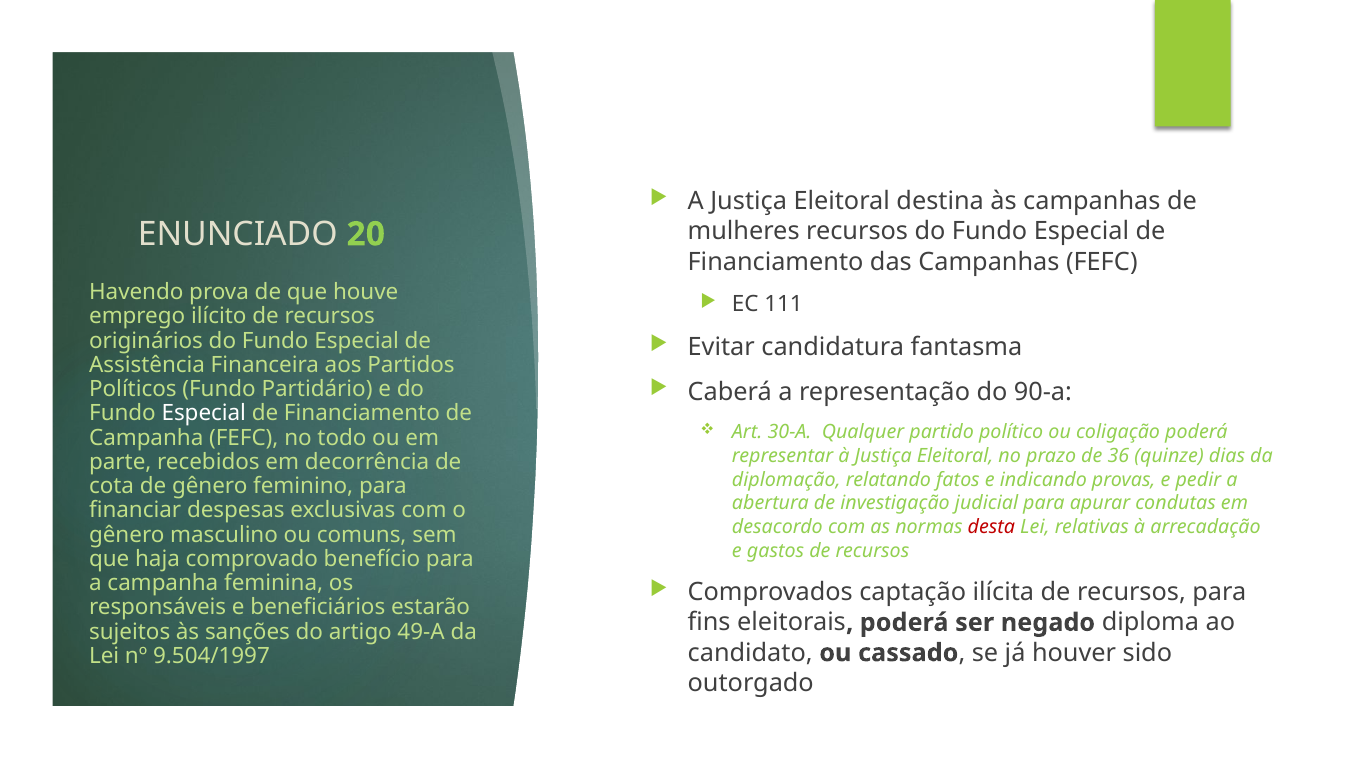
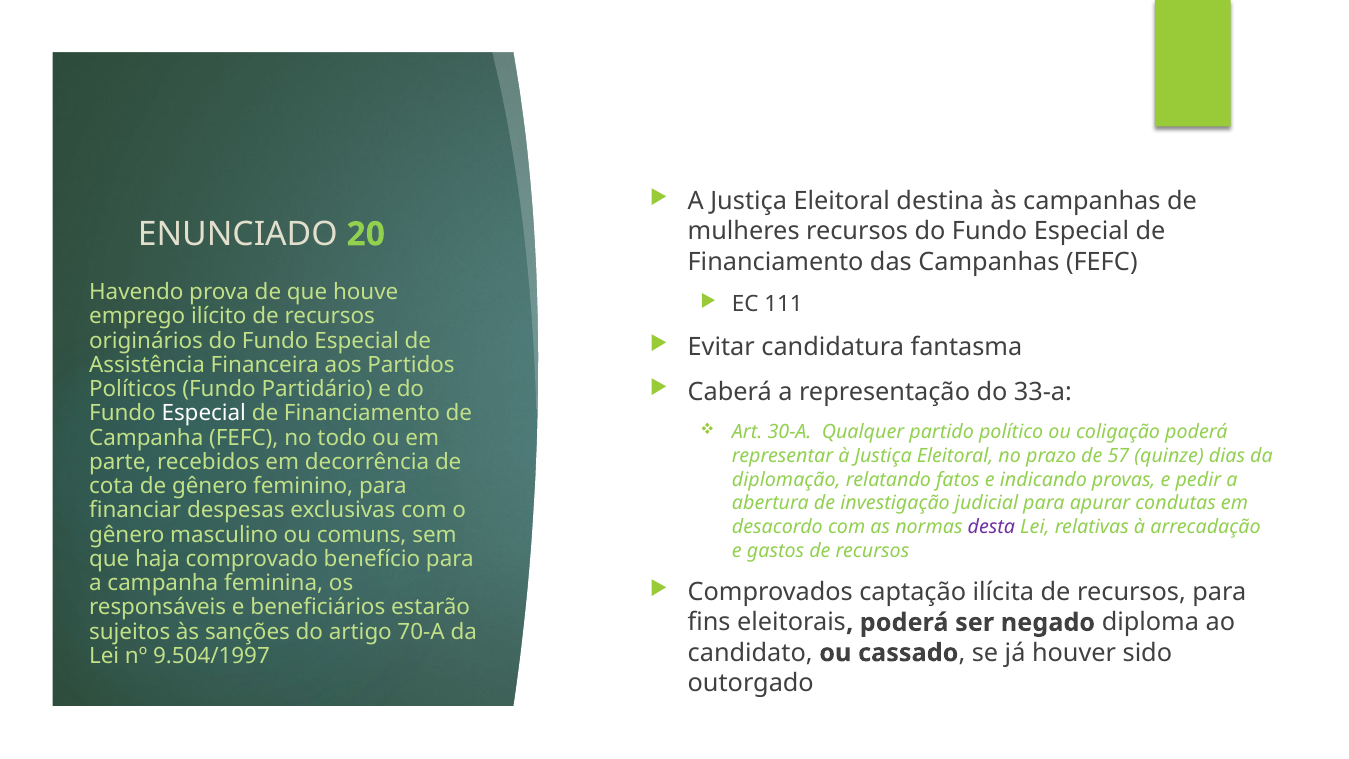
90-a: 90-a -> 33-a
36: 36 -> 57
desta colour: red -> purple
49-A: 49-A -> 70-A
